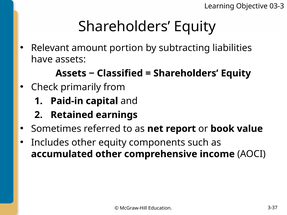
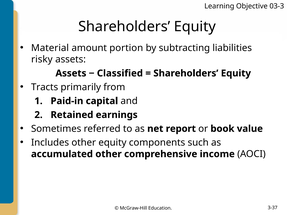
Relevant: Relevant -> Material
have: have -> risky
Check: Check -> Tracts
